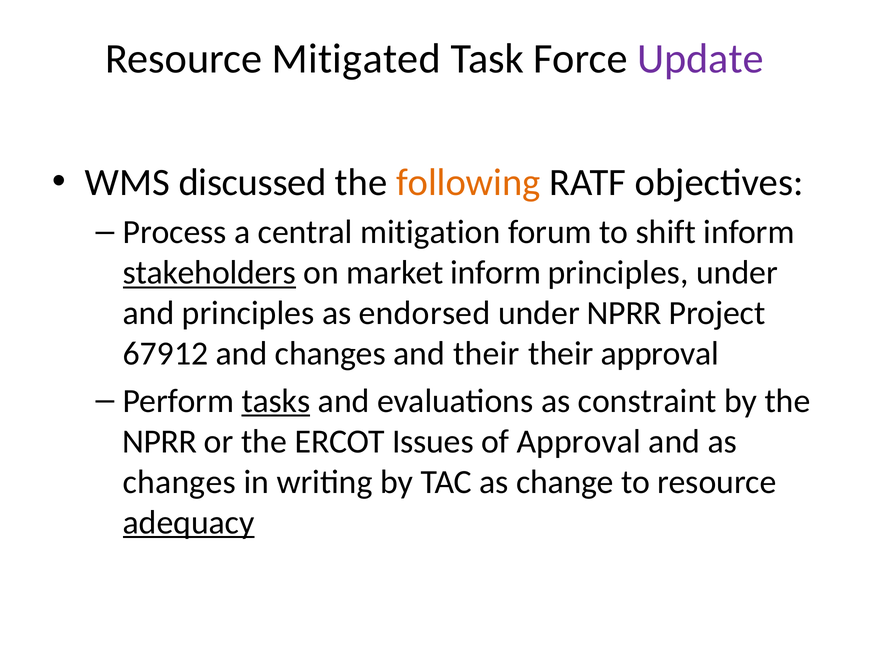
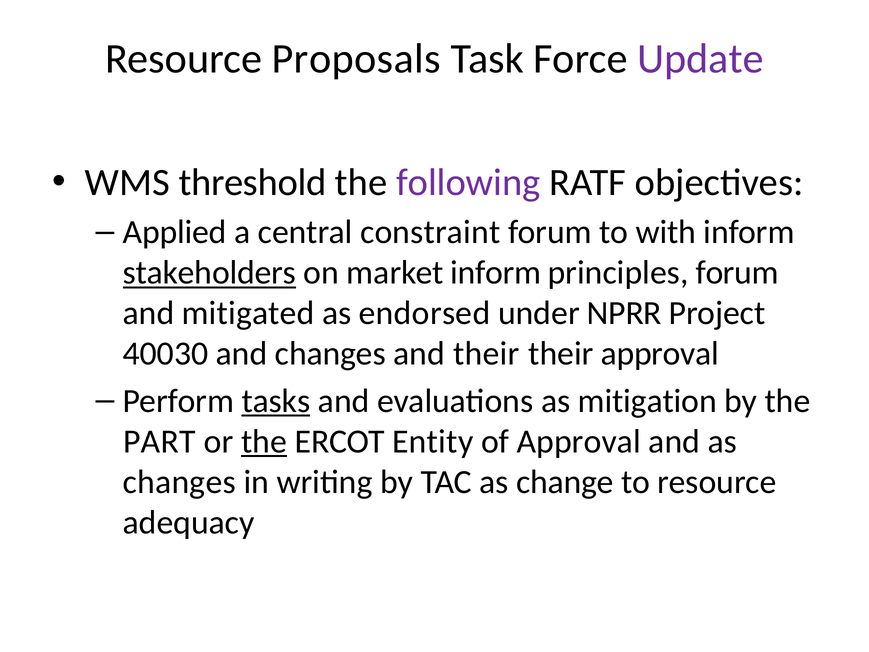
Mitigated: Mitigated -> Proposals
discussed: discussed -> threshold
following colour: orange -> purple
Process: Process -> Applied
mitigation: mitigation -> constraint
shift: shift -> with
principles under: under -> forum
and principles: principles -> mitigated
67912: 67912 -> 40030
constraint: constraint -> mitigation
NPRR at (160, 441): NPRR -> PART
the at (264, 441) underline: none -> present
Issues: Issues -> Entity
adequacy underline: present -> none
